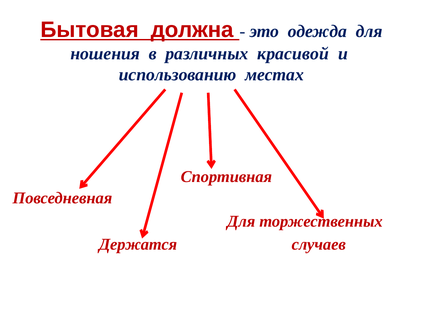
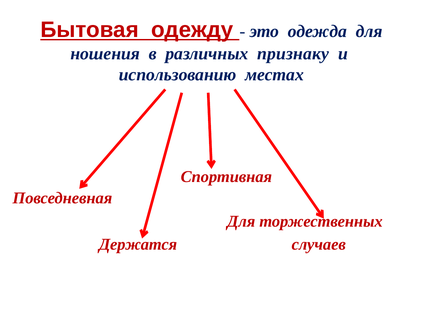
должна: должна -> одежду
красивой: красивой -> признаку
